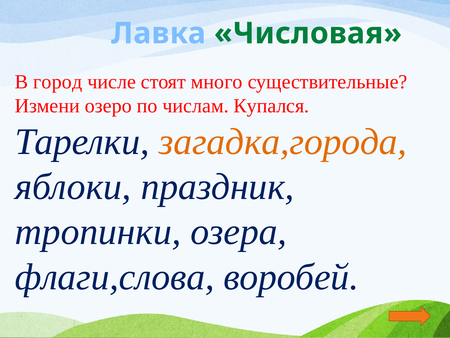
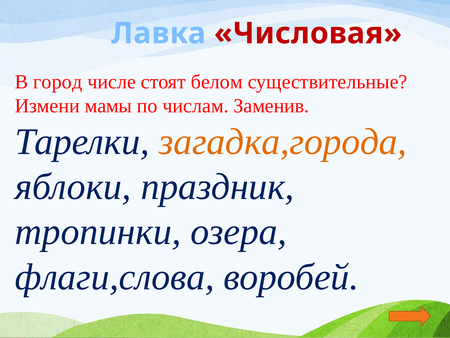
Числовая colour: green -> red
много: много -> белом
озеро: озеро -> мамы
Купался: Купался -> Заменив
